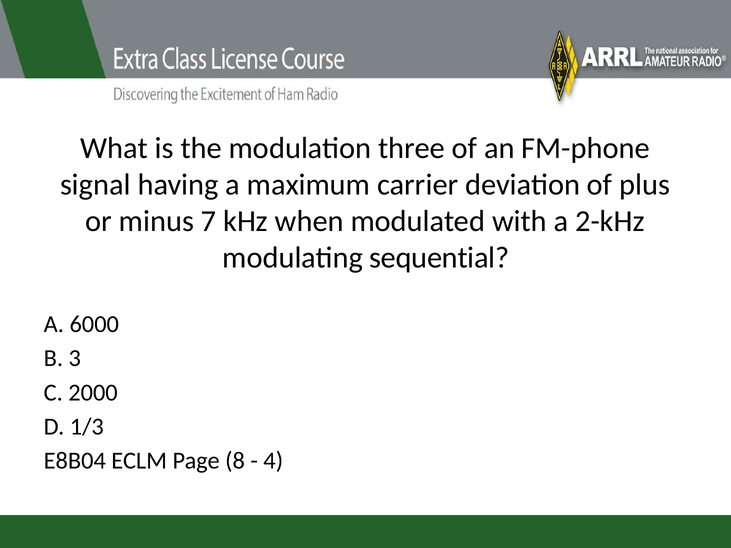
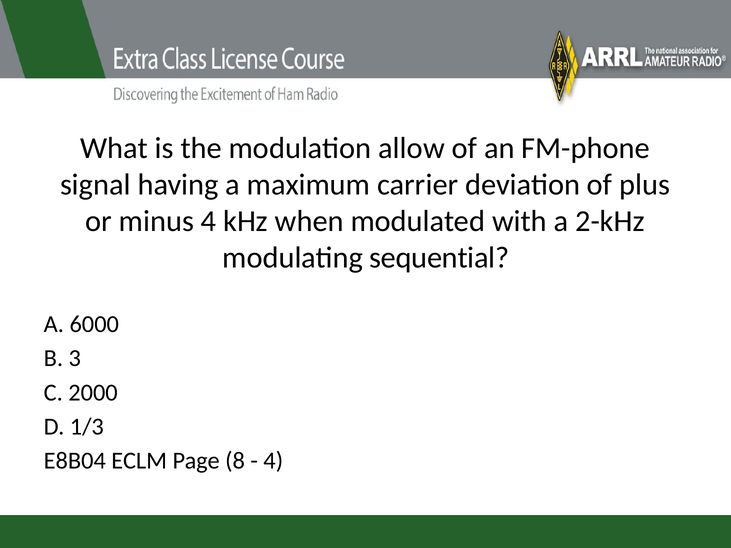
three: three -> allow
minus 7: 7 -> 4
